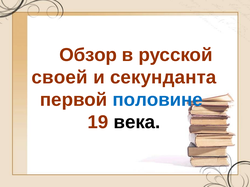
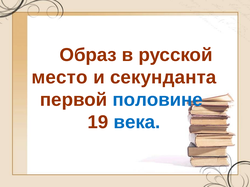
Обзор: Обзор -> Образ
своей: своей -> место
века colour: black -> blue
